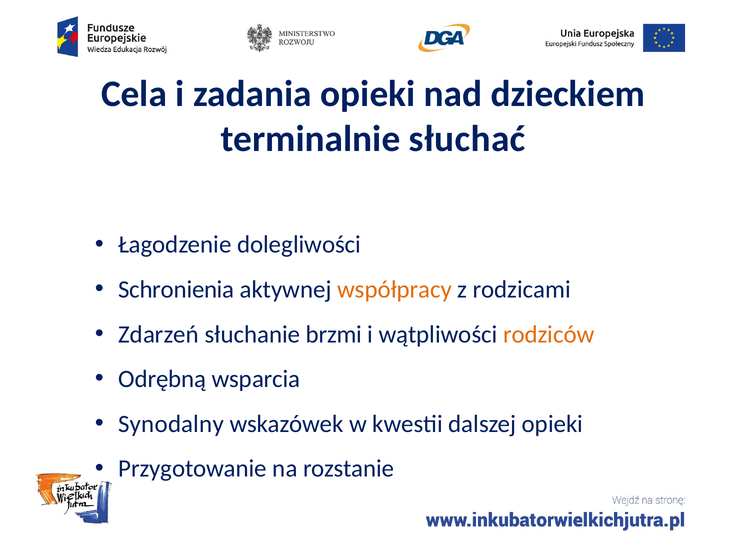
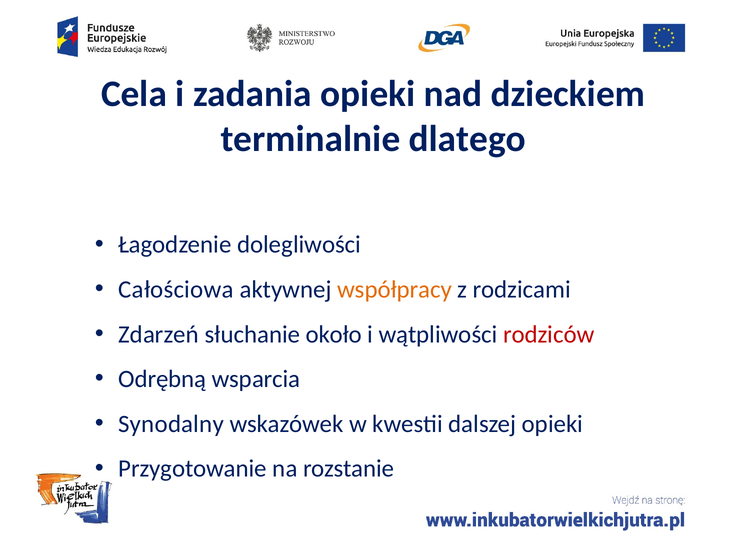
słuchać: słuchać -> dlatego
Schronienia: Schronienia -> Całościowa
brzmi: brzmi -> około
rodziców colour: orange -> red
